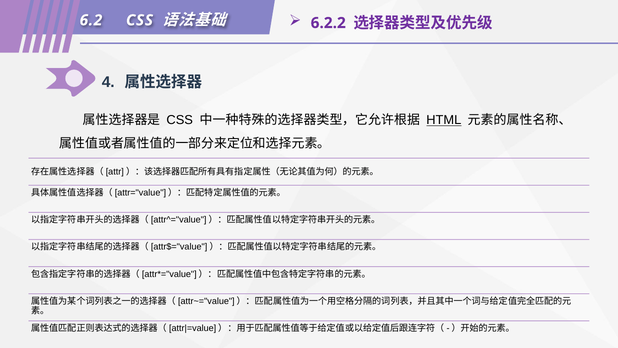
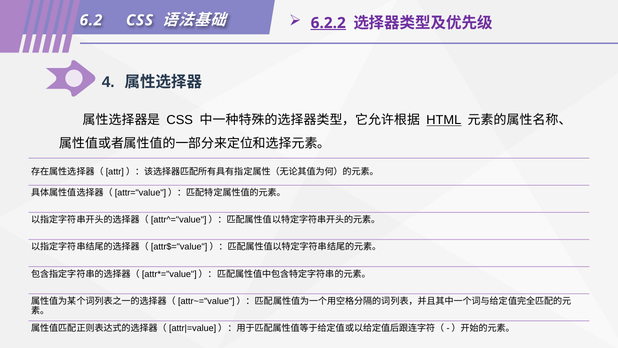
6.2.2 underline: none -> present
